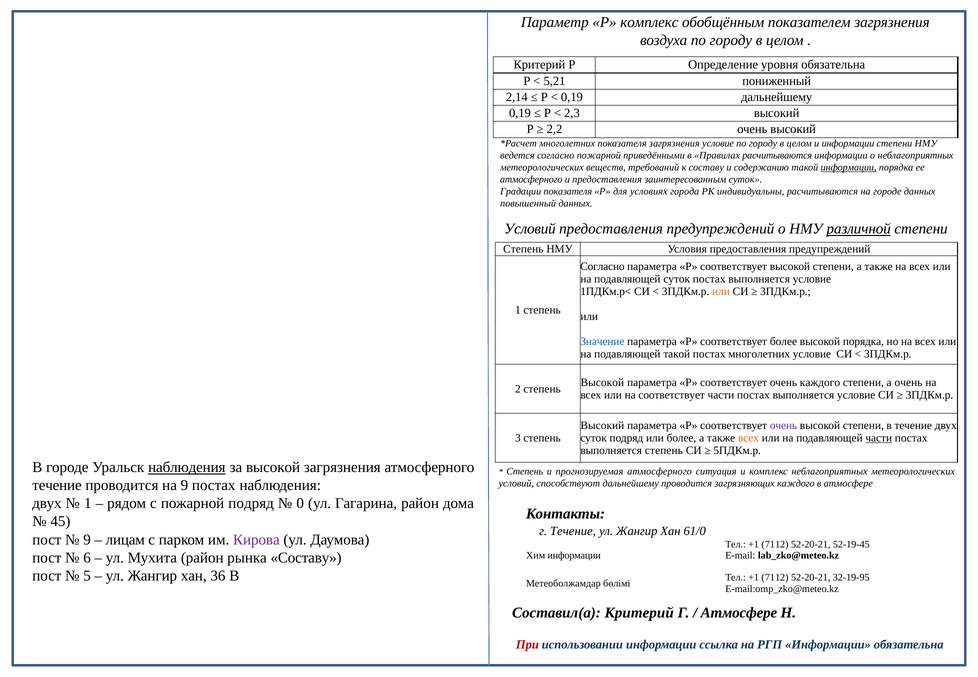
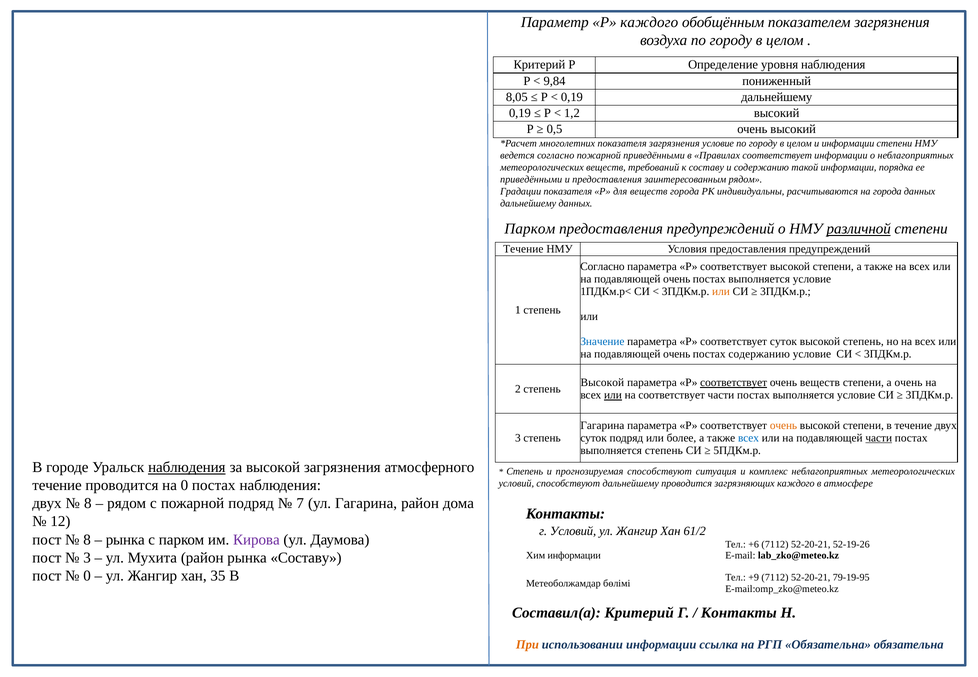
Р комплекс: комплекс -> каждого
уровня обязательна: обязательна -> наблюдения
5,21: 5,21 -> 9,84
2,14: 2,14 -> 8,05
2,3: 2,3 -> 1,2
2,2: 2,2 -> 0,5
Правилах расчитываются: расчитываются -> соответствует
информации at (849, 167) underline: present -> none
атмосферного at (531, 179): атмосферного -> приведёнными
заинтересованным суток: суток -> рядом
для условиях: условиях -> веществ
на городе: городе -> города
повышенный at (528, 203): повышенный -> дальнейшему
Условий at (530, 229): Условий -> Парком
Степень at (523, 249): Степень -> Течение
суток at (677, 279): суток -> очень
соответствует более: более -> суток
высокой порядка: порядка -> степень
такой at (677, 354): такой -> очень
постах многолетних: многолетних -> содержанию
соответствует at (734, 383) underline: none -> present
очень каждого: каждого -> веществ
или at (613, 395) underline: none -> present
Высокий at (602, 425): Высокий -> Гагарина
очень at (784, 425) colour: purple -> orange
всех at (749, 438) colour: orange -> blue
прогнозируемая атмосферного: атмосферного -> способствуют
на 9: 9 -> 0
1 at (88, 503): 1 -> 8
0: 0 -> 7
45: 45 -> 12
г Течение: Течение -> Условий
61/0: 61/0 -> 61/2
9 at (87, 540): 9 -> 8
лицам at (125, 540): лицам -> рынка
+1 at (754, 545): +1 -> +6
52-19-45: 52-19-45 -> 52-19-26
6 at (87, 558): 6 -> 3
5 at (87, 576): 5 -> 0
36: 36 -> 35
+1 at (754, 578): +1 -> +9
32-19-95: 32-19-95 -> 79-19-95
Атмосфере at (739, 613): Атмосфере -> Контакты
При colour: red -> orange
РГП Информации: Информации -> Обязательна
